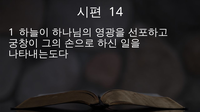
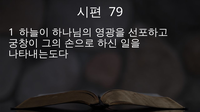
14: 14 -> 79
